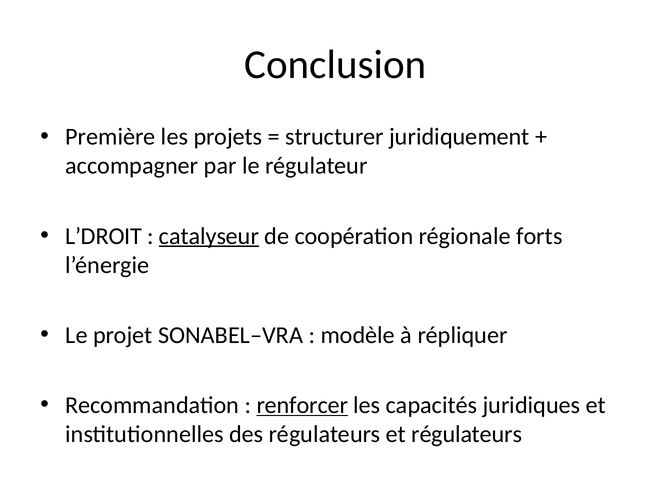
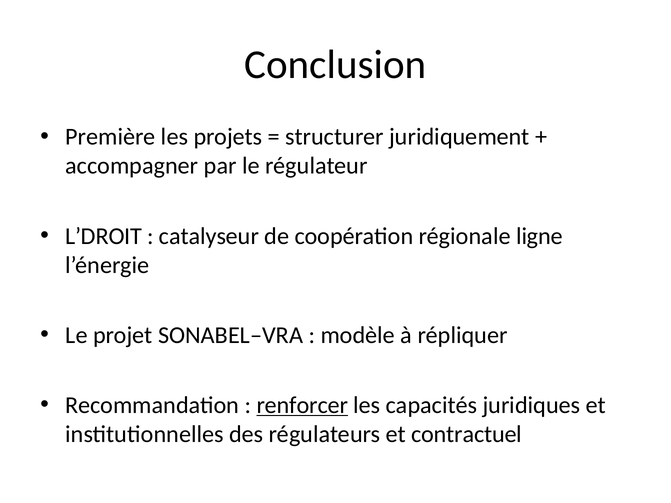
catalyseur underline: present -> none
forts: forts -> ligne
et régulateurs: régulateurs -> contractuel
